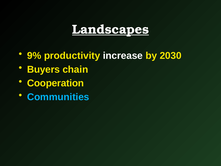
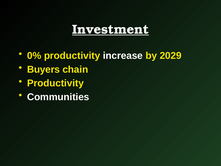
Landscapes: Landscapes -> Investment
9%: 9% -> 0%
2030: 2030 -> 2029
Cooperation at (55, 83): Cooperation -> Productivity
Communities colour: light blue -> white
